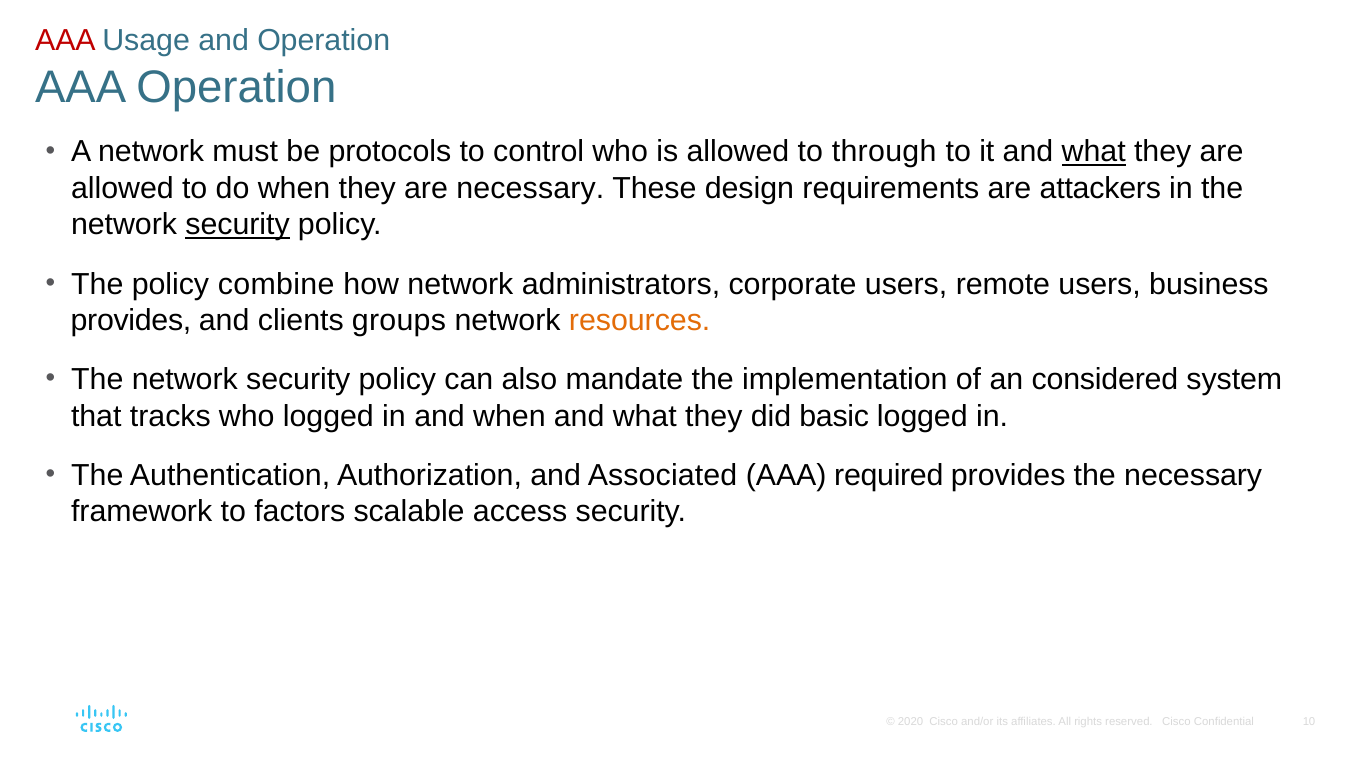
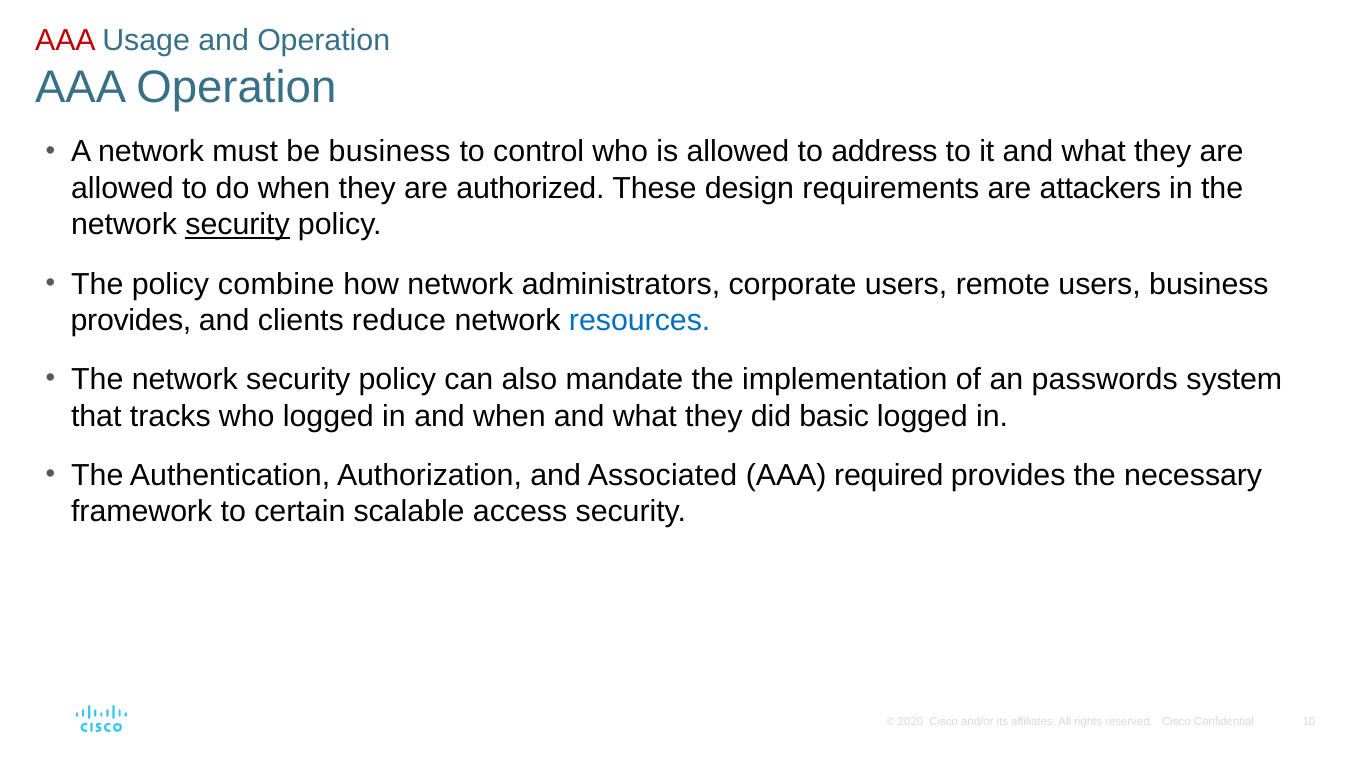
be protocols: protocols -> business
through: through -> address
what at (1094, 152) underline: present -> none
are necessary: necessary -> authorized
groups: groups -> reduce
resources colour: orange -> blue
considered: considered -> passwords
factors: factors -> certain
